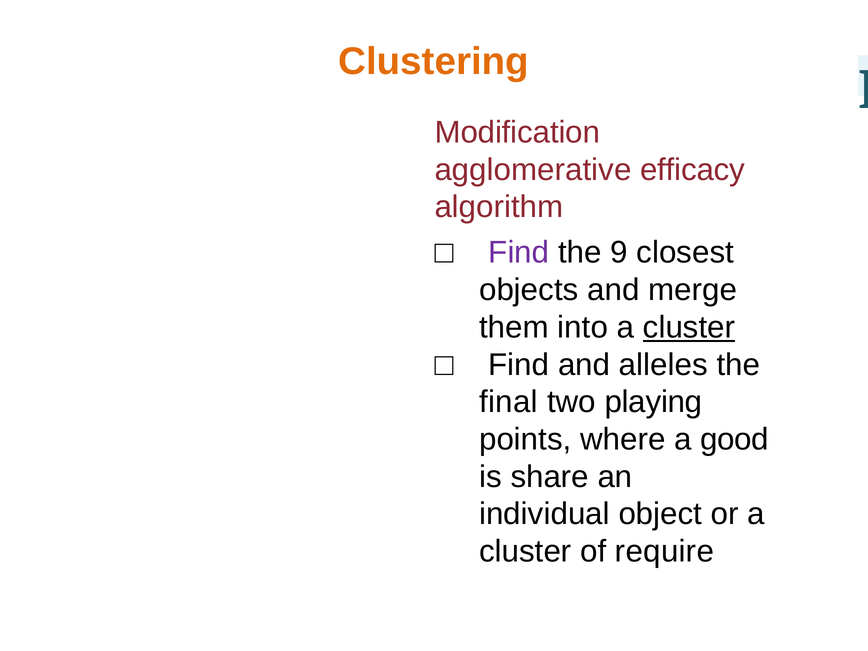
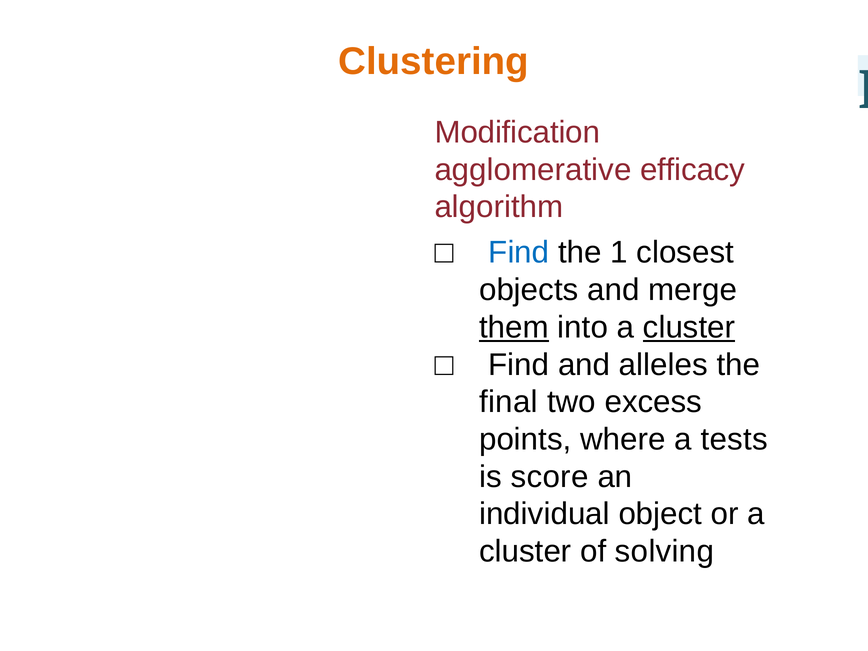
Find at (519, 252) colour: purple -> blue
9: 9 -> 1
them underline: none -> present
playing: playing -> excess
good: good -> tests
share: share -> score
require: require -> solving
